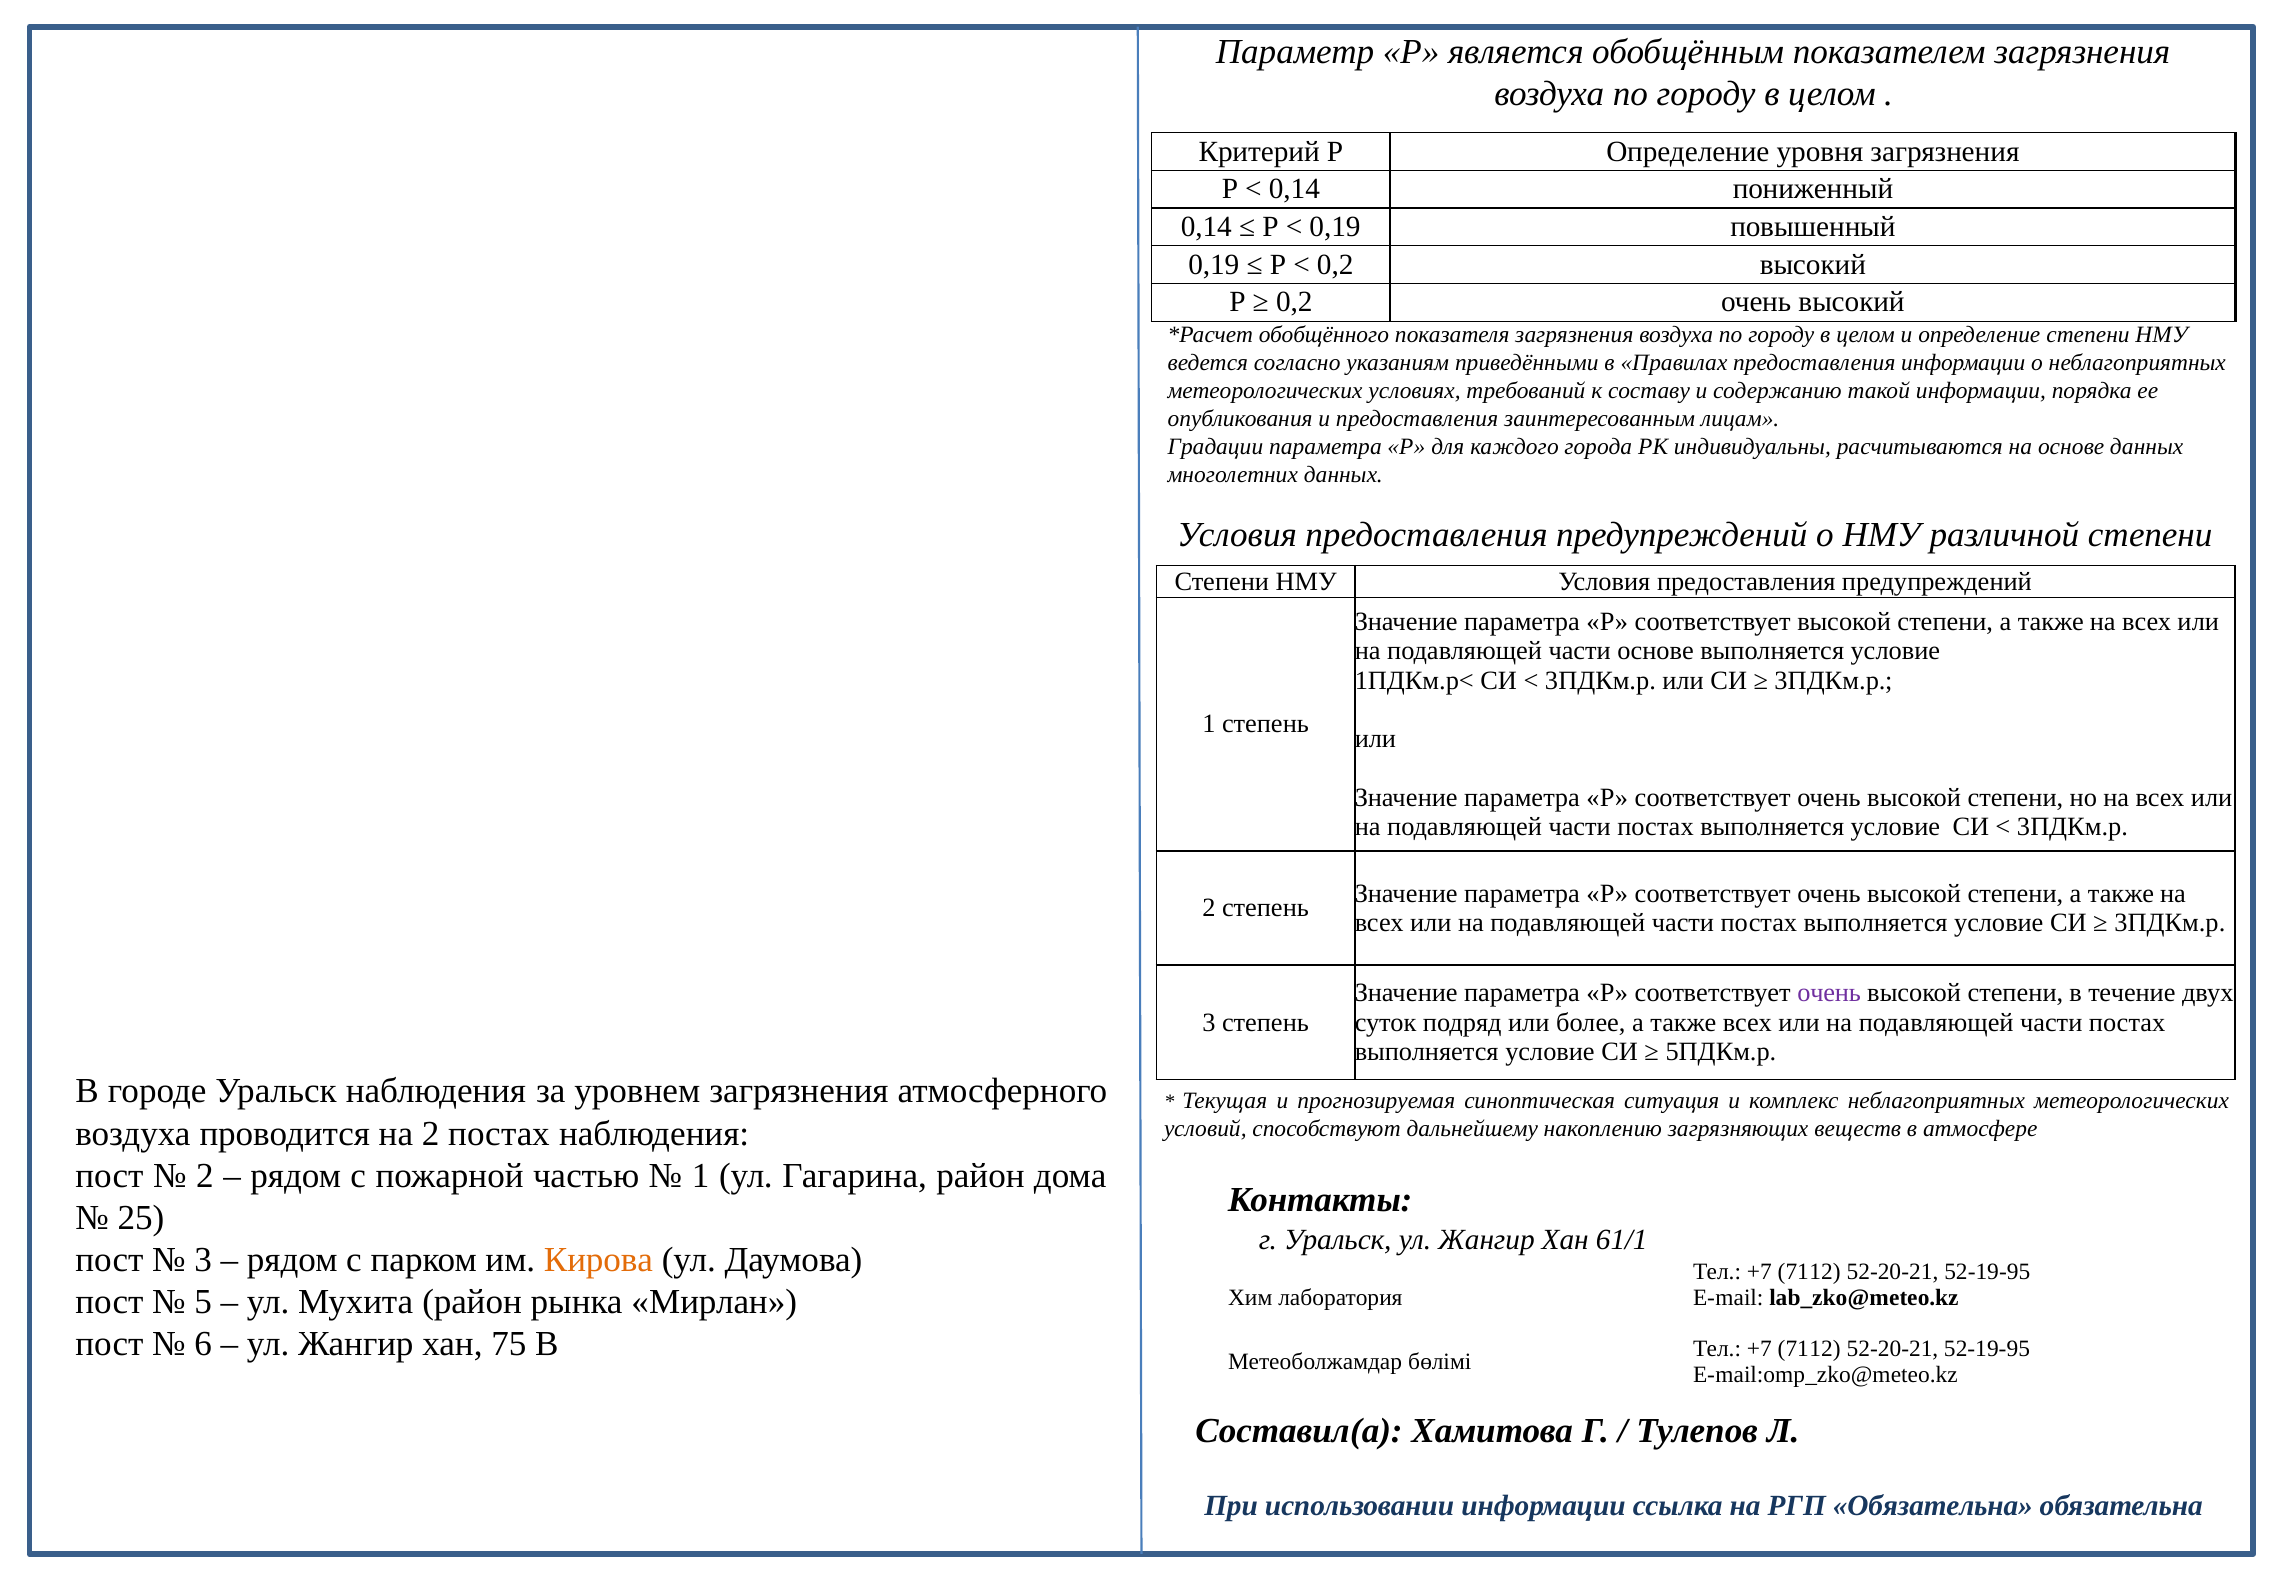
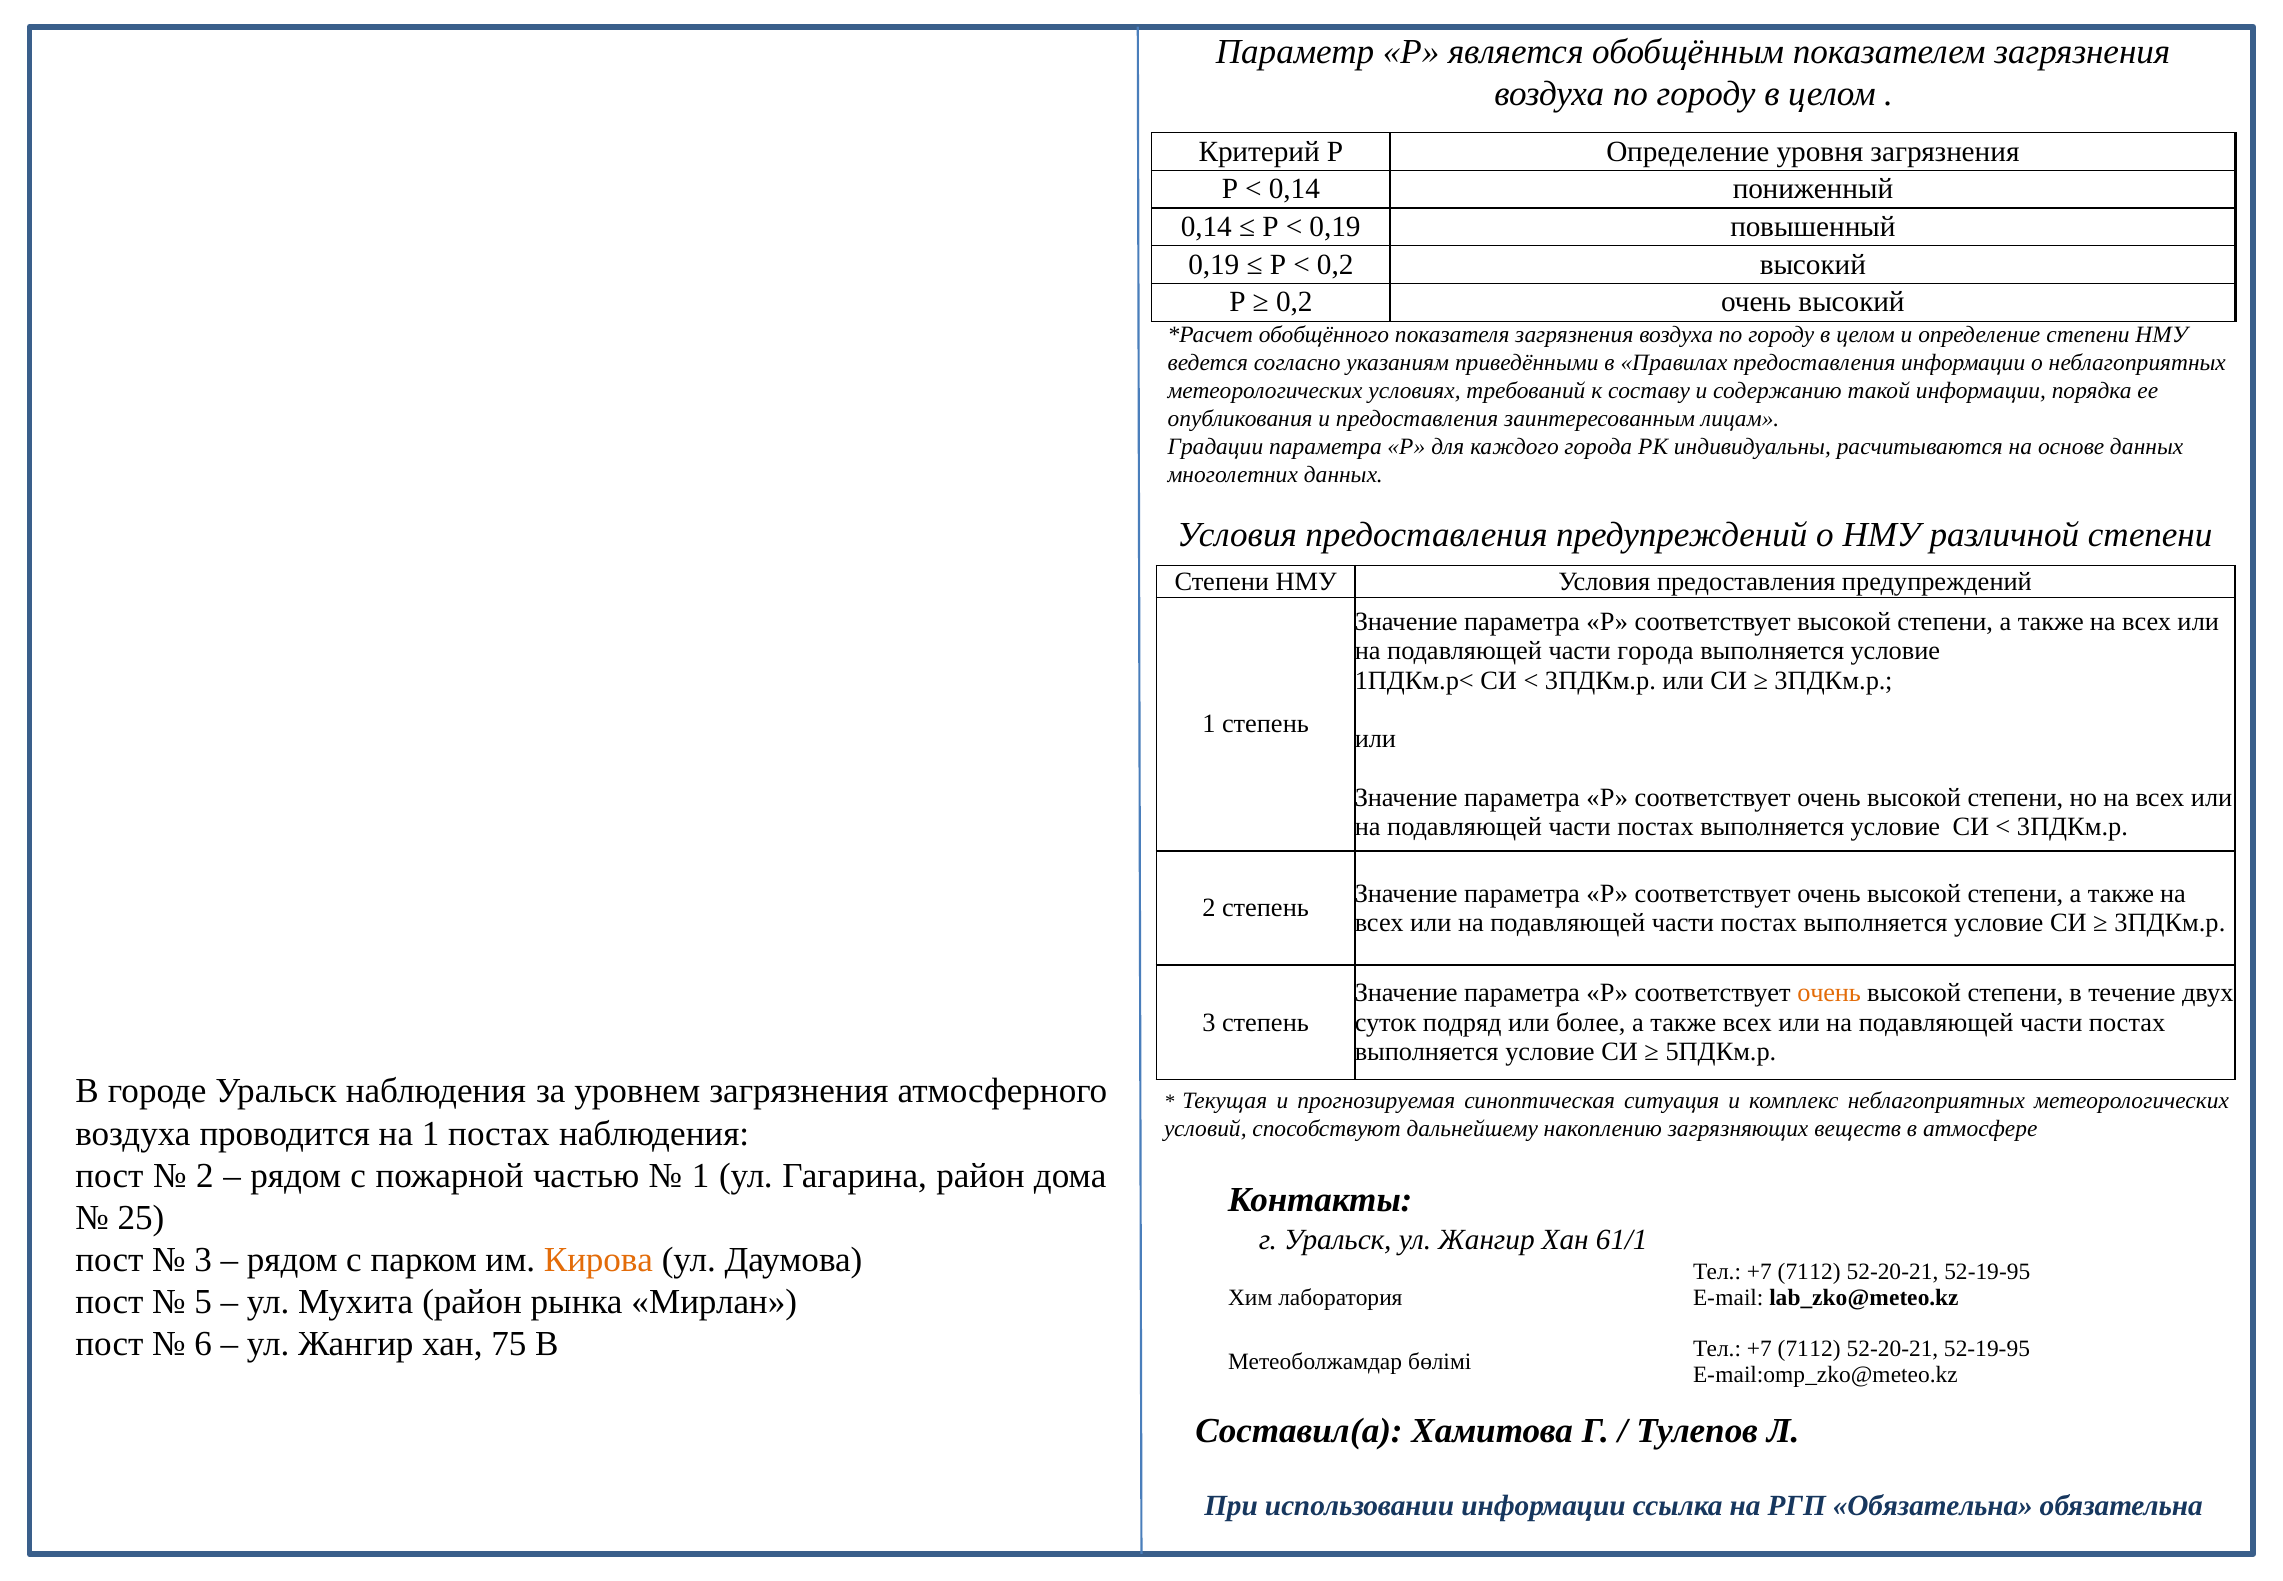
части основе: основе -> города
очень at (1829, 993) colour: purple -> orange
на 2: 2 -> 1
